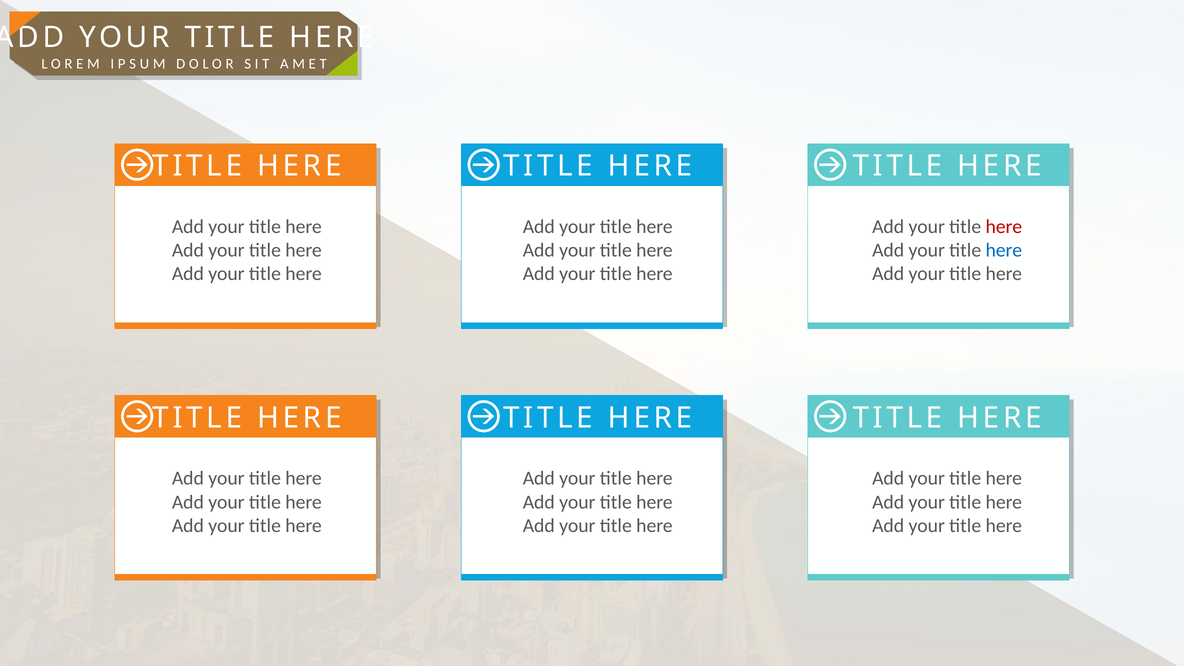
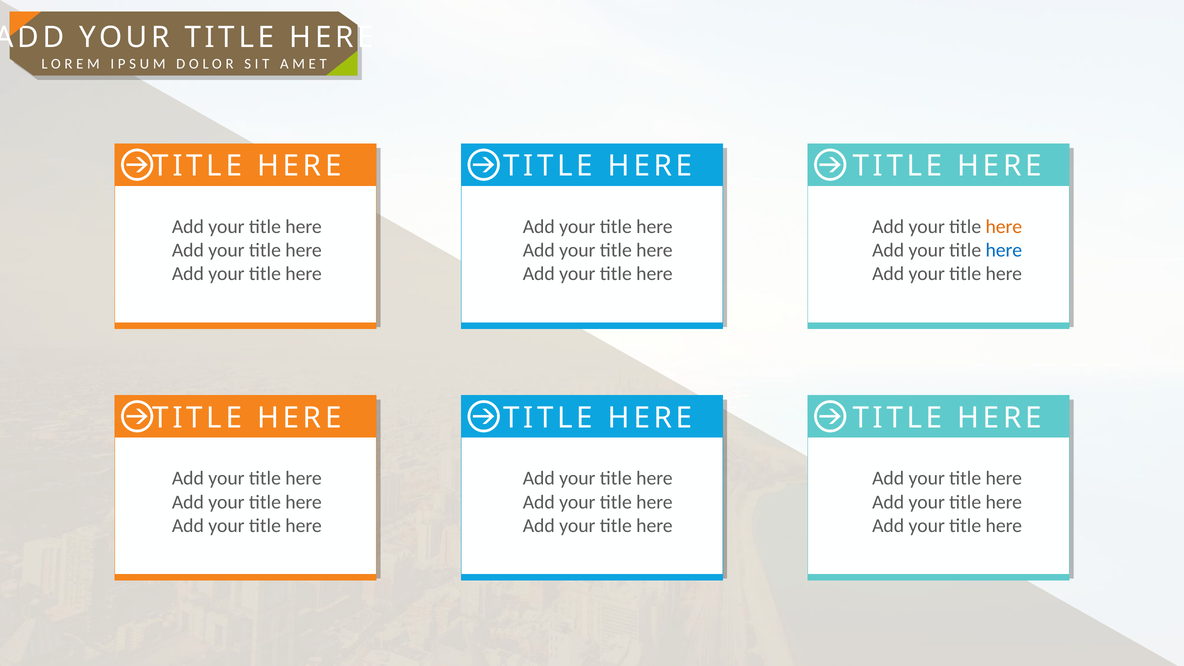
here at (1004, 227) colour: red -> orange
